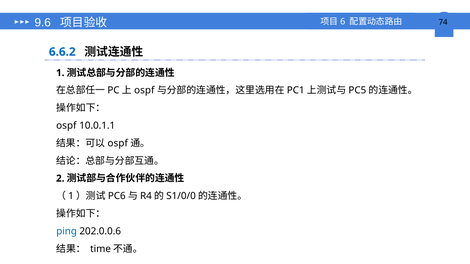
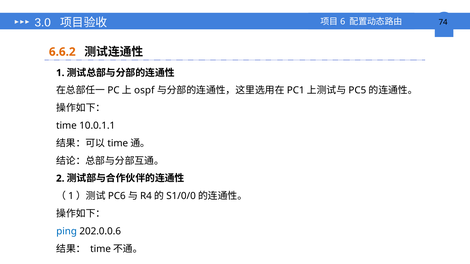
9.6: 9.6 -> 3.0
6.6.2 colour: blue -> orange
ospf at (66, 126): ospf -> time
ospf at (118, 143): ospf -> time
